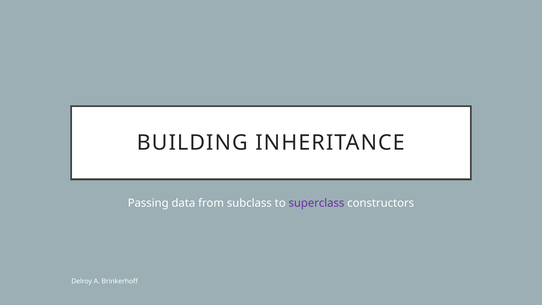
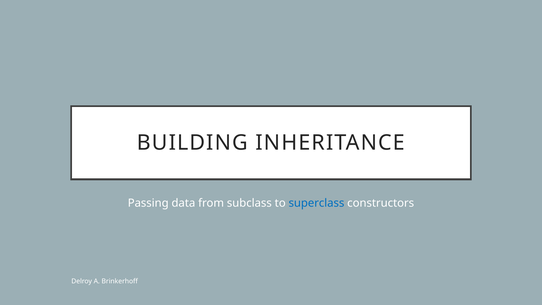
superclass colour: purple -> blue
